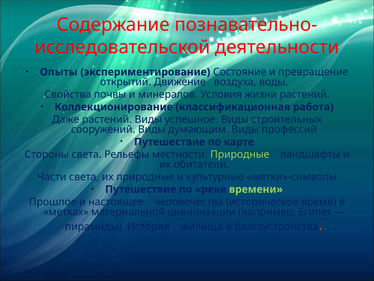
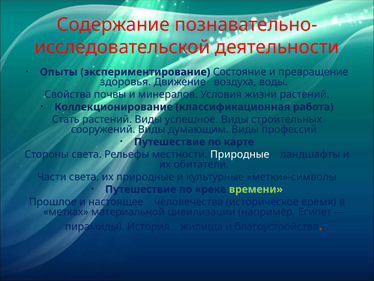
открытий: открытий -> здоровья
Даже: Даже -> Стать
Природные at (240, 154) colour: light green -> white
